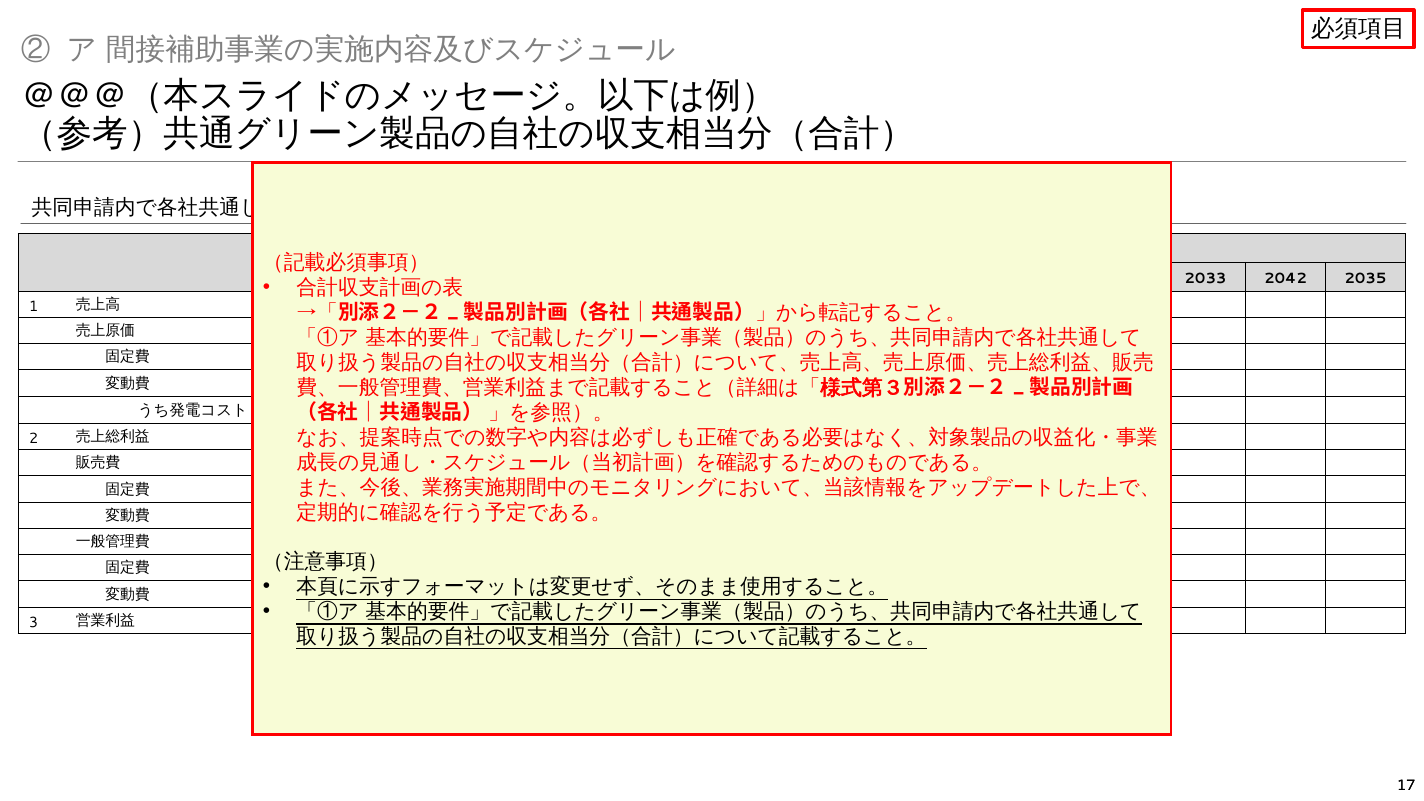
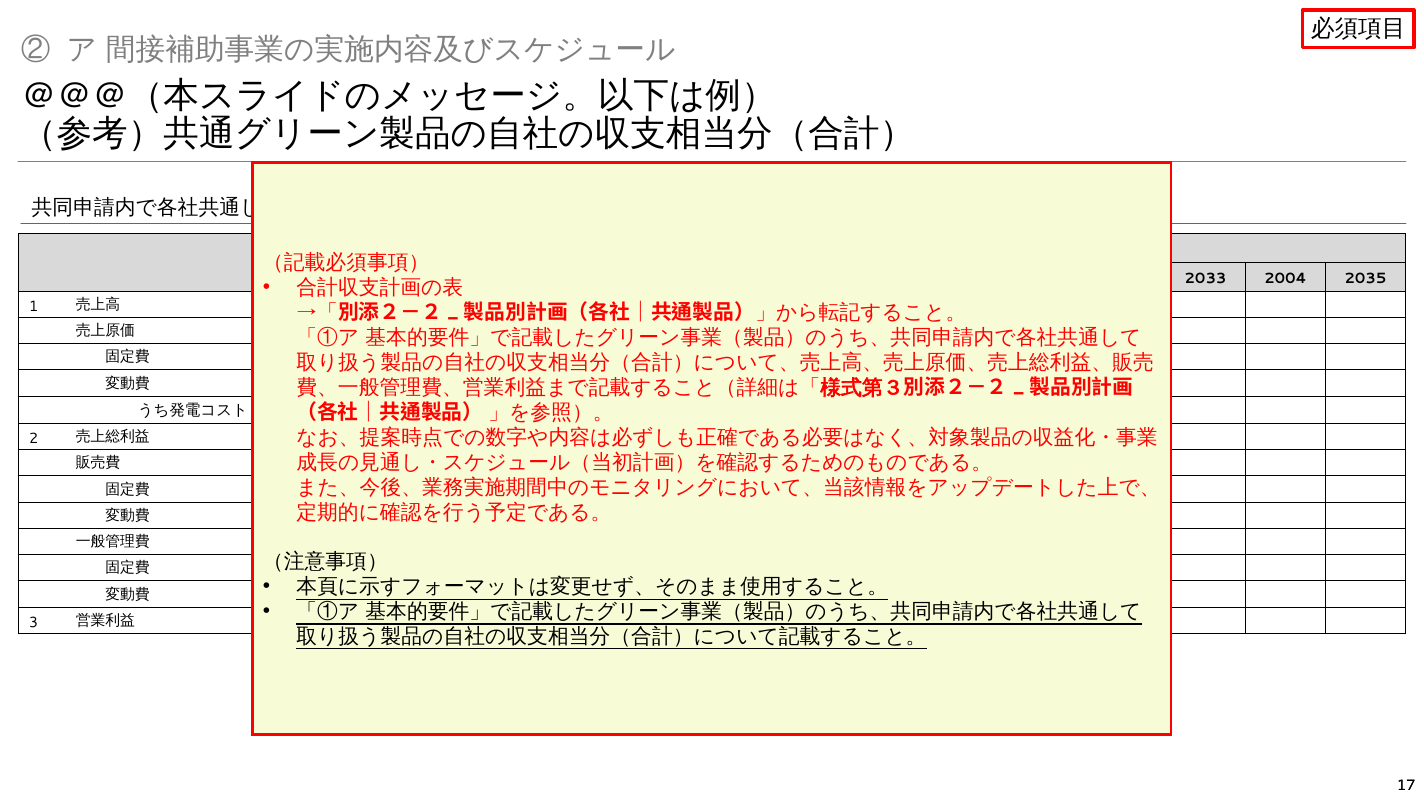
2042: 2042 -> 2004
